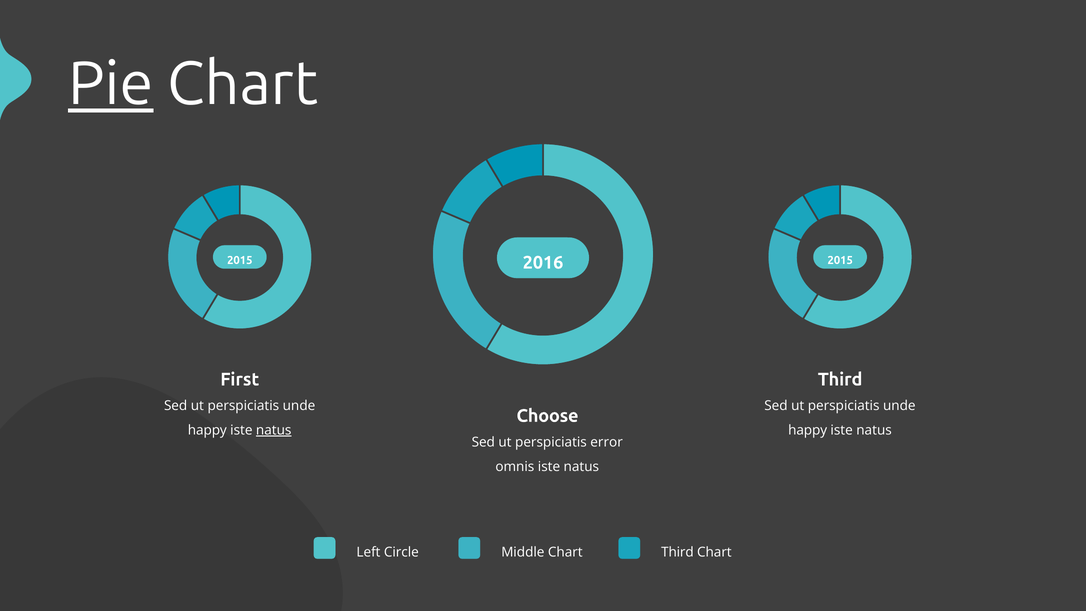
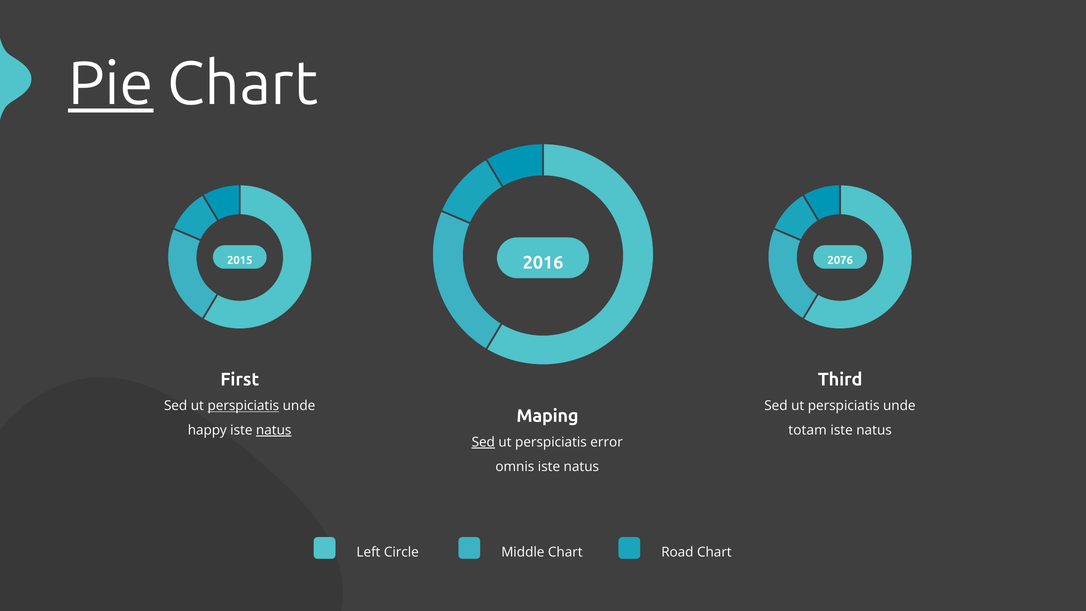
2016 2015: 2015 -> 2076
perspiciatis at (243, 406) underline: none -> present
Choose: Choose -> Maping
happy at (808, 430): happy -> totam
Sed at (483, 442) underline: none -> present
Chart Third: Third -> Road
